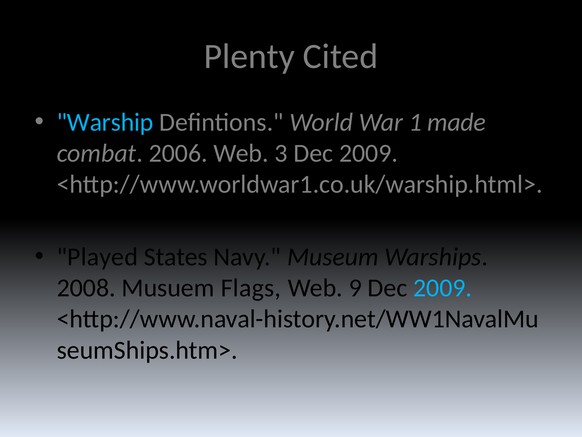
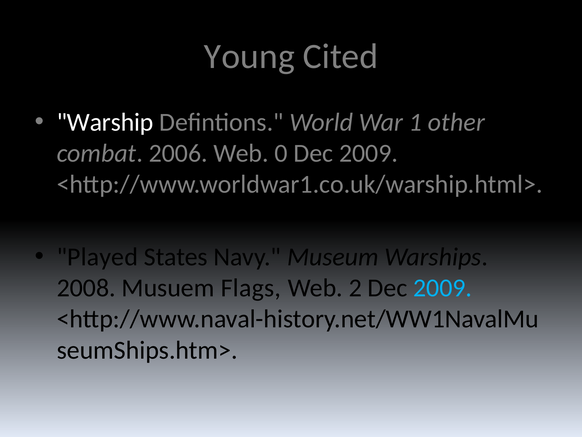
Plenty: Plenty -> Young
Warship colour: light blue -> white
made: made -> other
3: 3 -> 0
9: 9 -> 2
